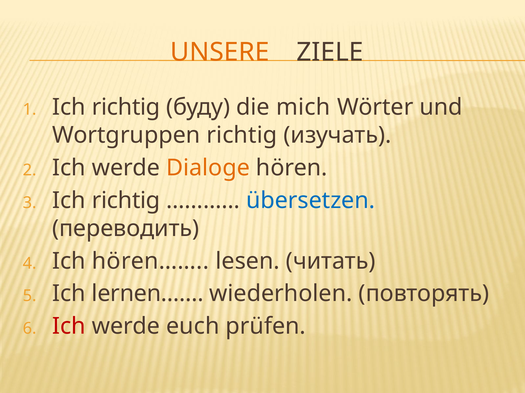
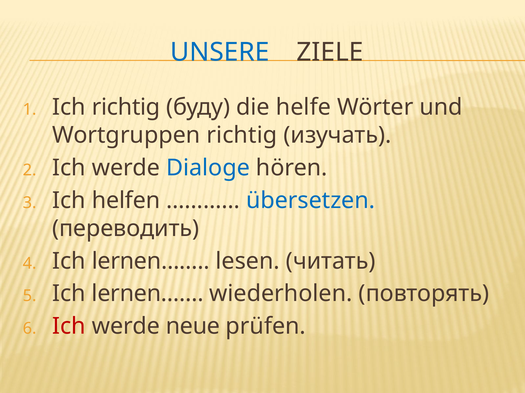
UNSERE colour: orange -> blue
mich: mich -> helfe
Dialoge colour: orange -> blue
richtig at (126, 201): richtig -> helfen
hören…… at (151, 261): hören…… -> lernen……
euch: euch -> neue
